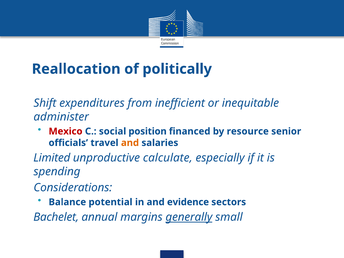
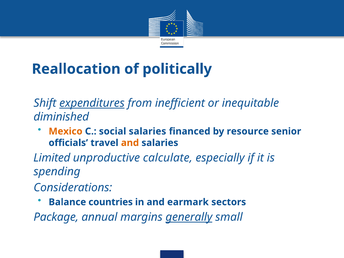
expenditures underline: none -> present
administer: administer -> diminished
Mexico colour: red -> orange
social position: position -> salaries
potential: potential -> countries
evidence: evidence -> earmark
Bachelet: Bachelet -> Package
